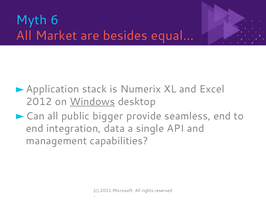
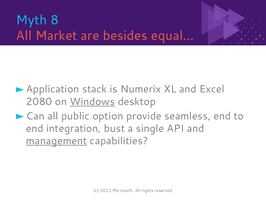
6: 6 -> 8
2012: 2012 -> 2080
bigger: bigger -> option
data: data -> bust
management underline: none -> present
